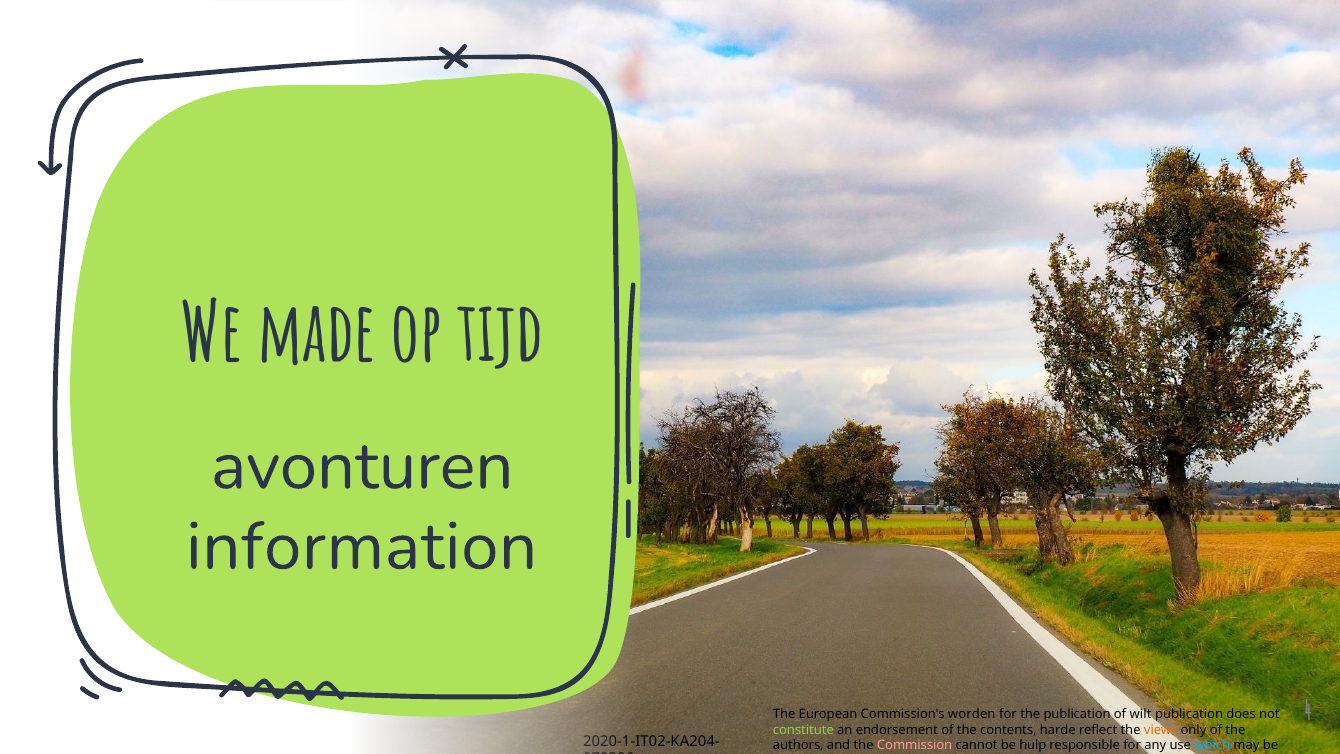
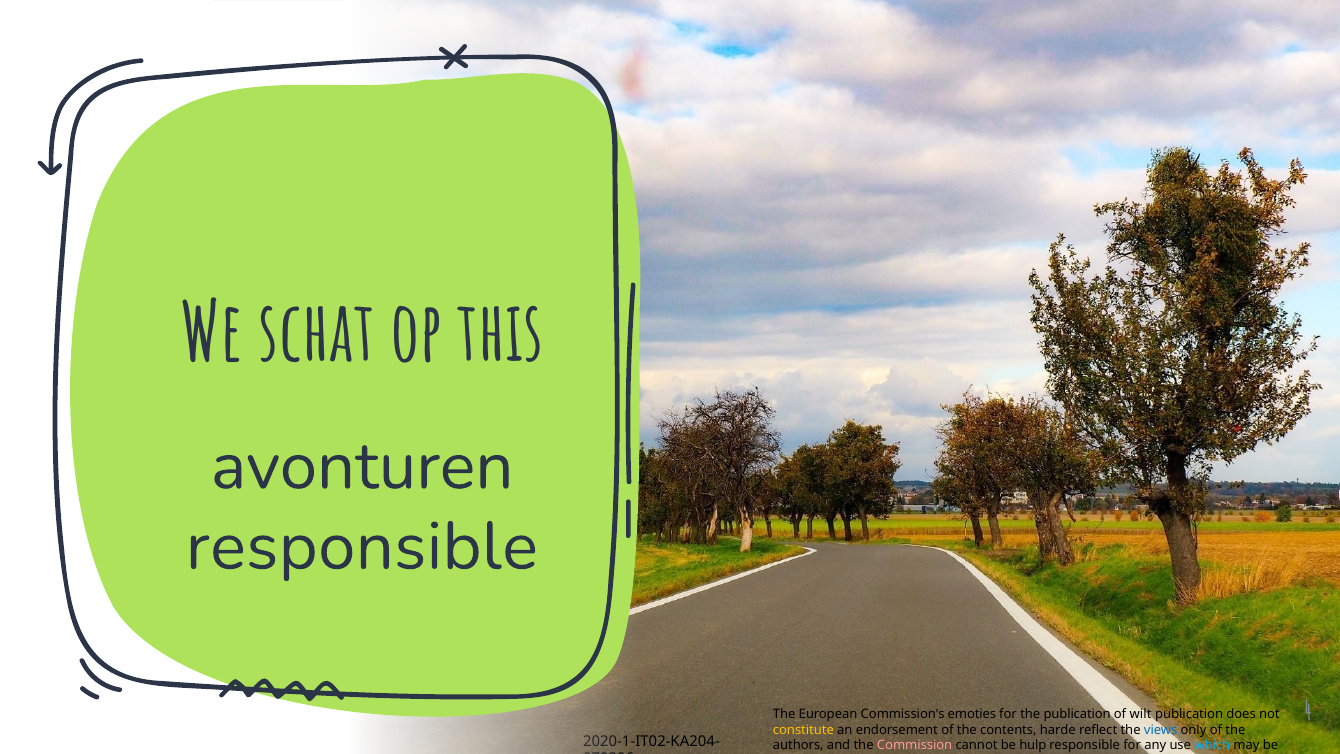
We made: made -> schat
tijd: tijd -> this
information at (362, 546): information -> responsible
worden: worden -> emoties
constitute colour: light green -> yellow
views colour: orange -> blue
